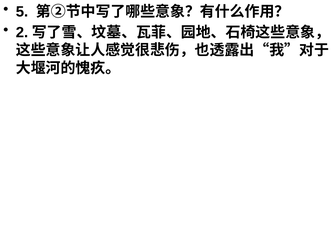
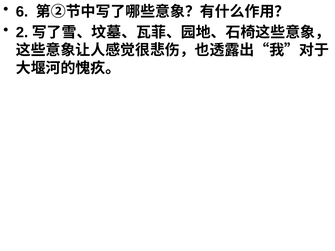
5: 5 -> 6
